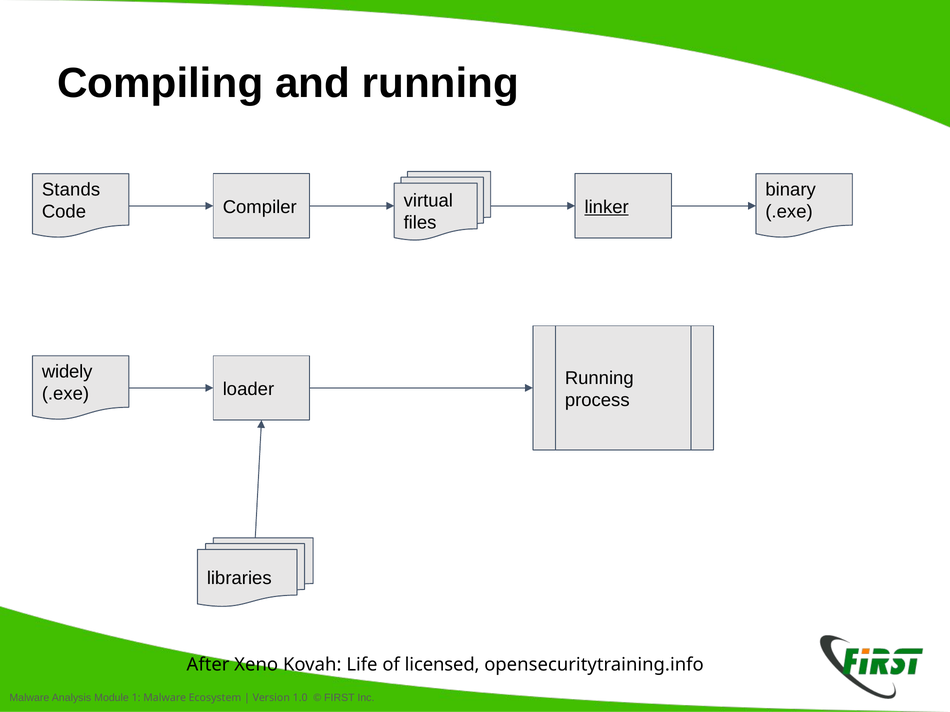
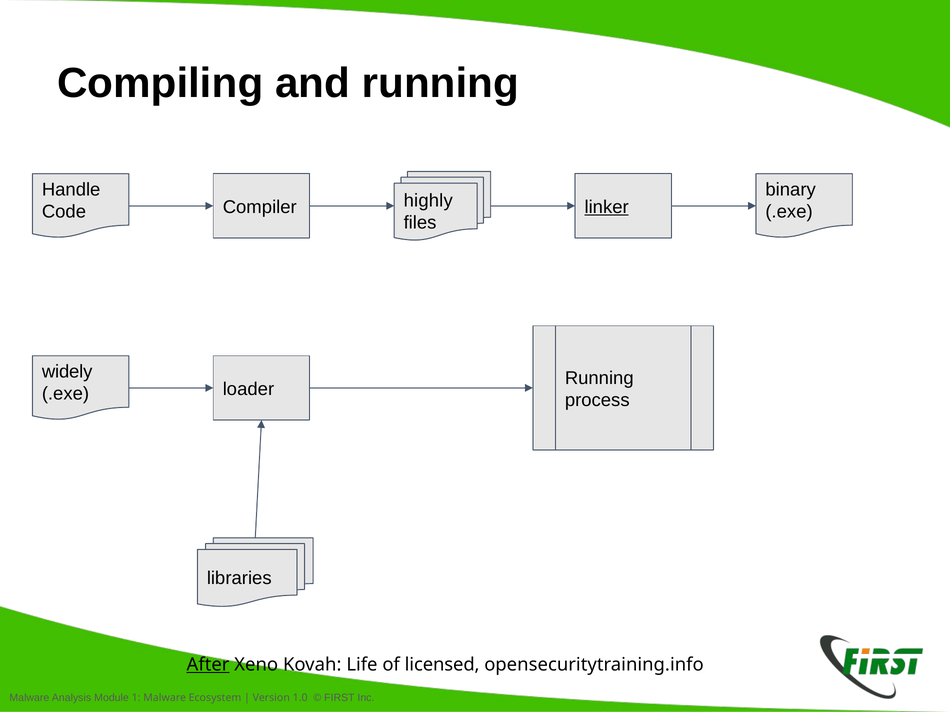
Stands: Stands -> Handle
virtual: virtual -> highly
After underline: none -> present
